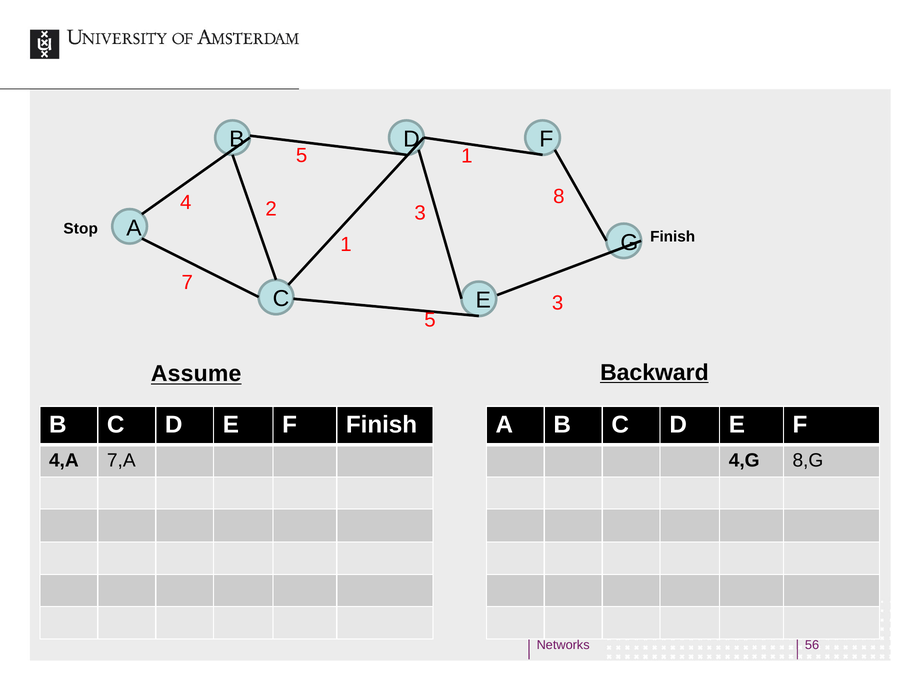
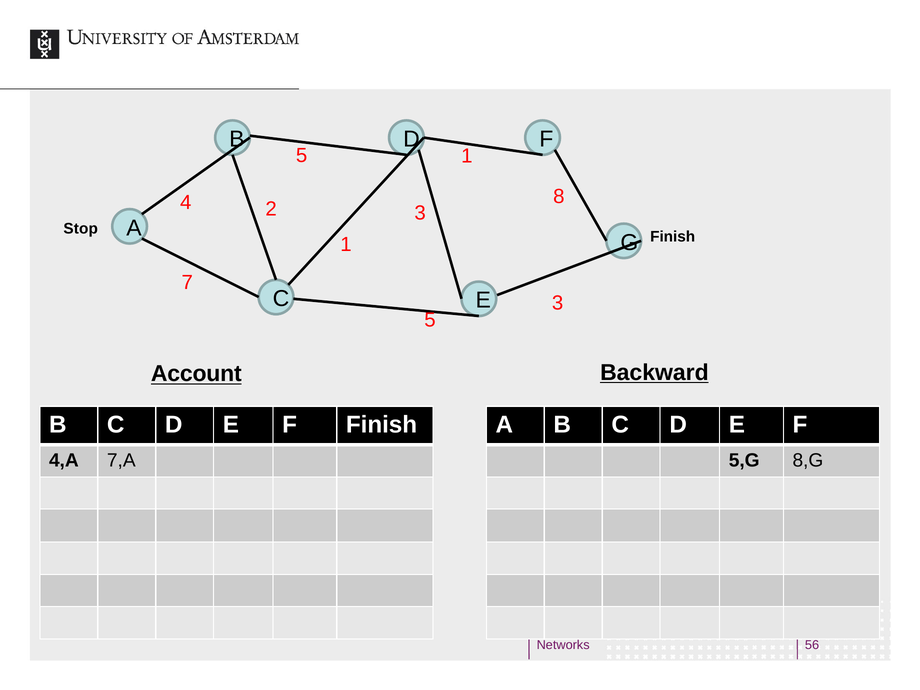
Assume: Assume -> Account
4,G: 4,G -> 5,G
